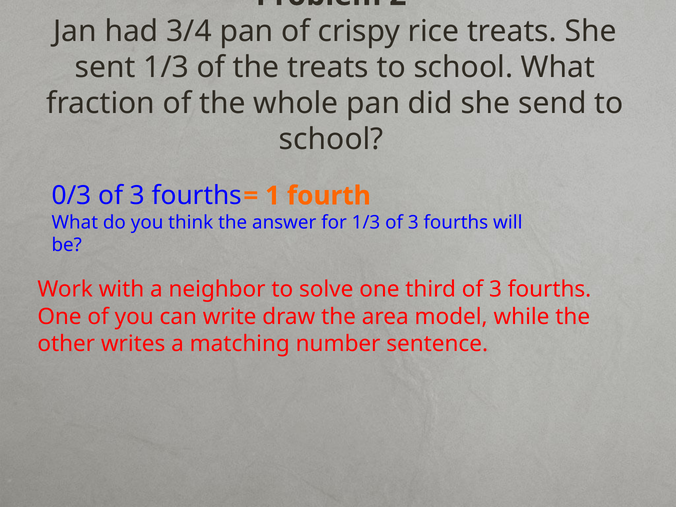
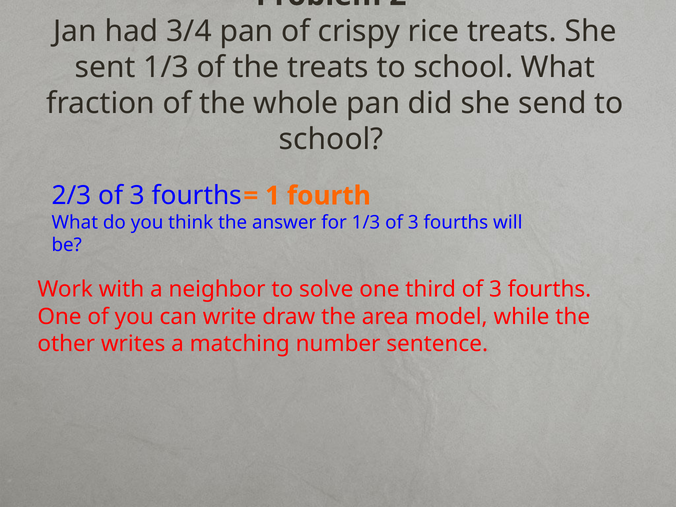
0/3: 0/3 -> 2/3
